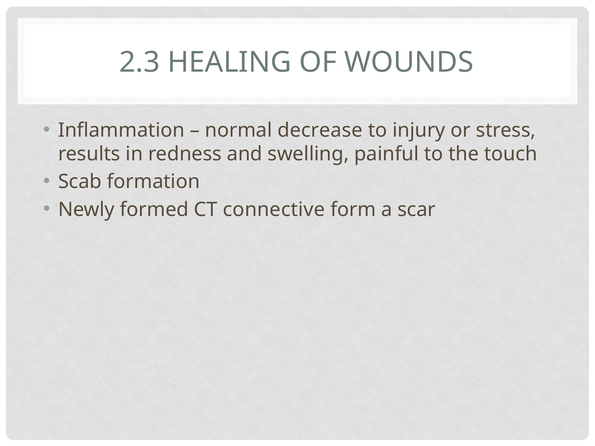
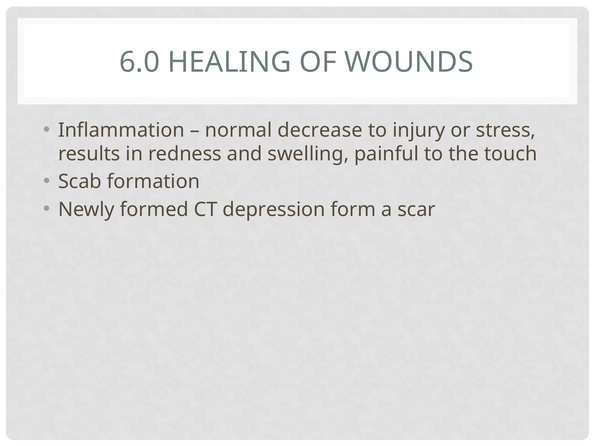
2.3: 2.3 -> 6.0
connective: connective -> depression
